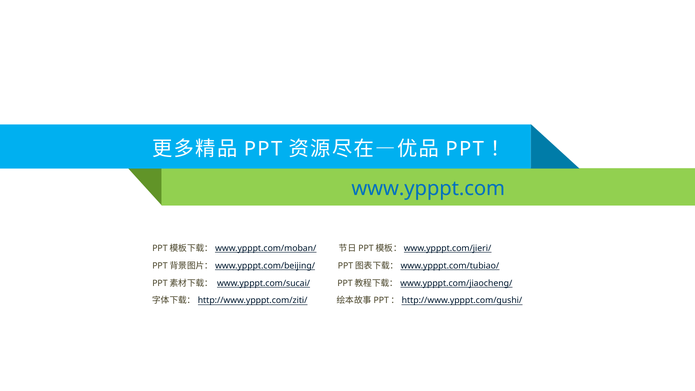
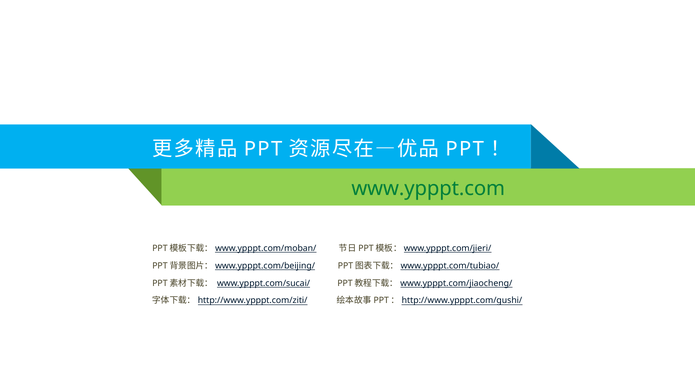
www.ypppt.com colour: blue -> green
